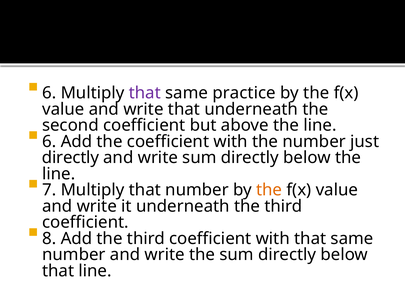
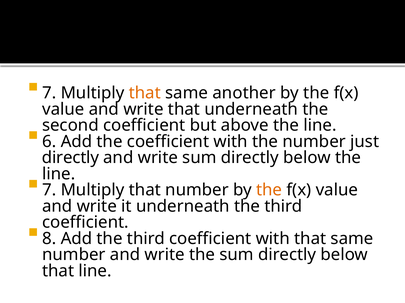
6 at (49, 93): 6 -> 7
that at (145, 93) colour: purple -> orange
practice: practice -> another
